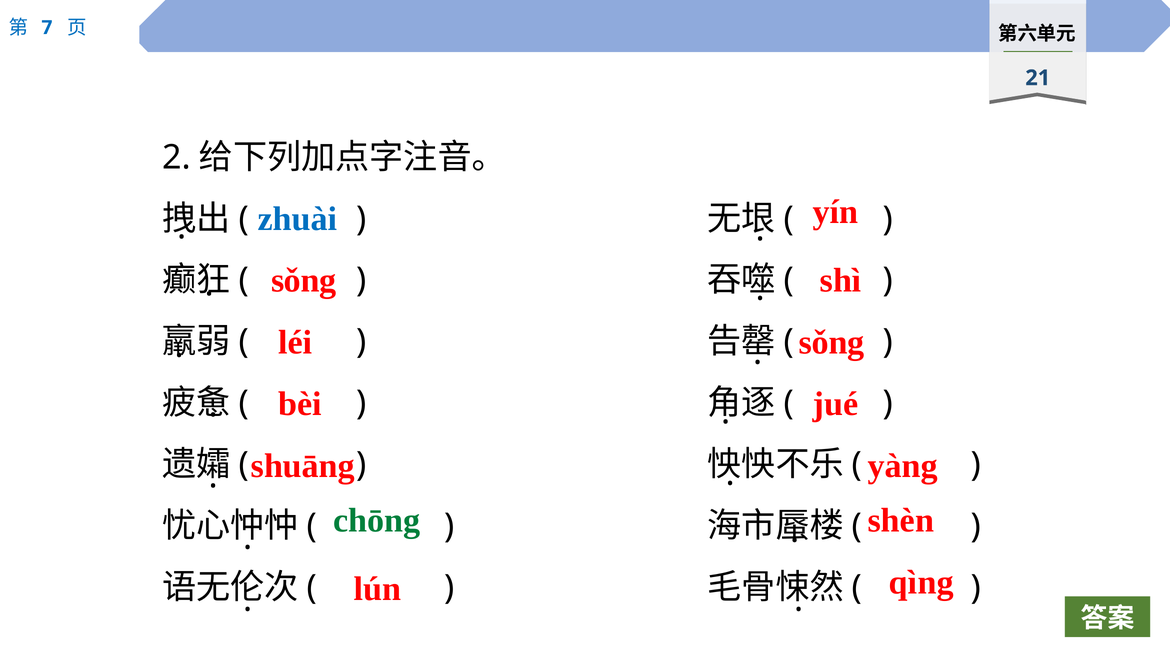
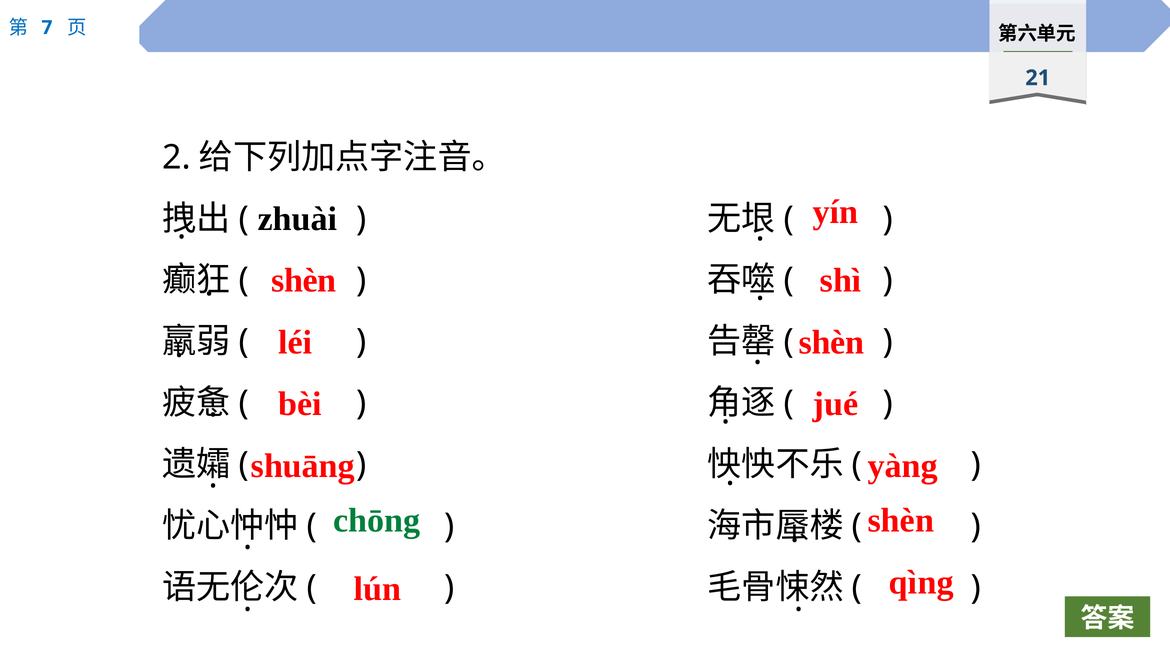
zhuài colour: blue -> black
sǒng at (304, 281): sǒng -> shèn
sǒng at (832, 342): sǒng -> shèn
